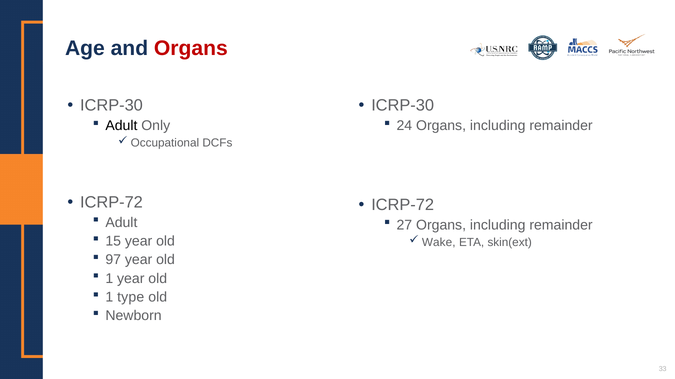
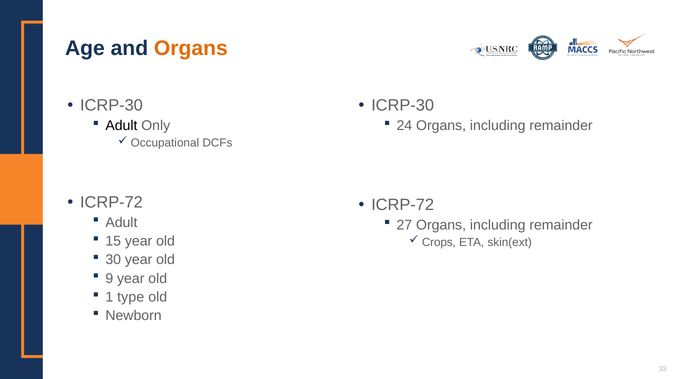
Organs at (191, 49) colour: red -> orange
Wake: Wake -> Crops
97: 97 -> 30
1 at (109, 279): 1 -> 9
